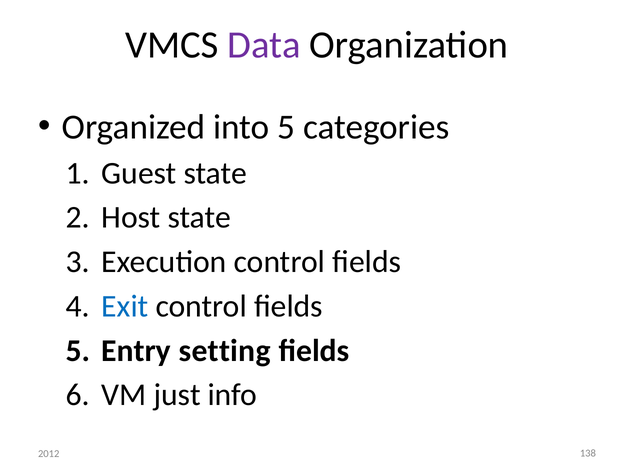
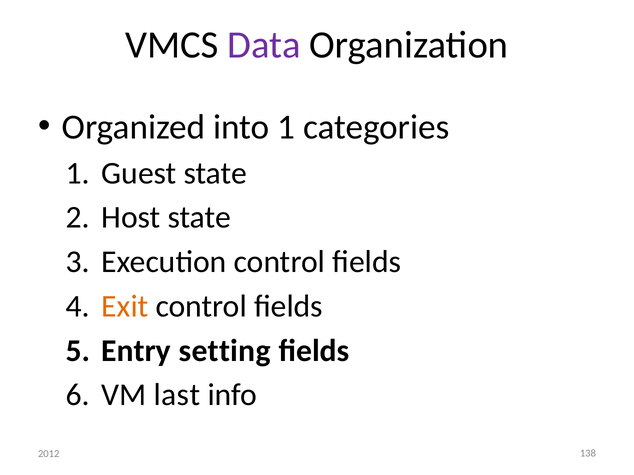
into 5: 5 -> 1
Exit colour: blue -> orange
just: just -> last
